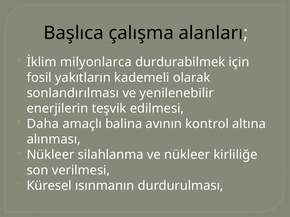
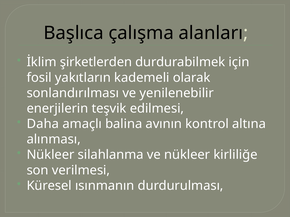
milyonlarca: milyonlarca -> şirketlerden
